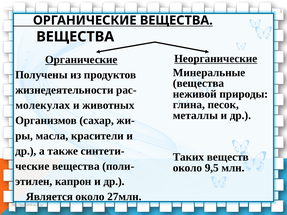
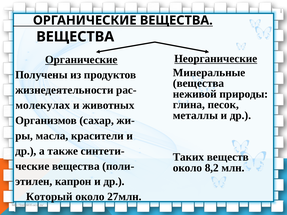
9,5: 9,5 -> 8,2
Является: Является -> Который
